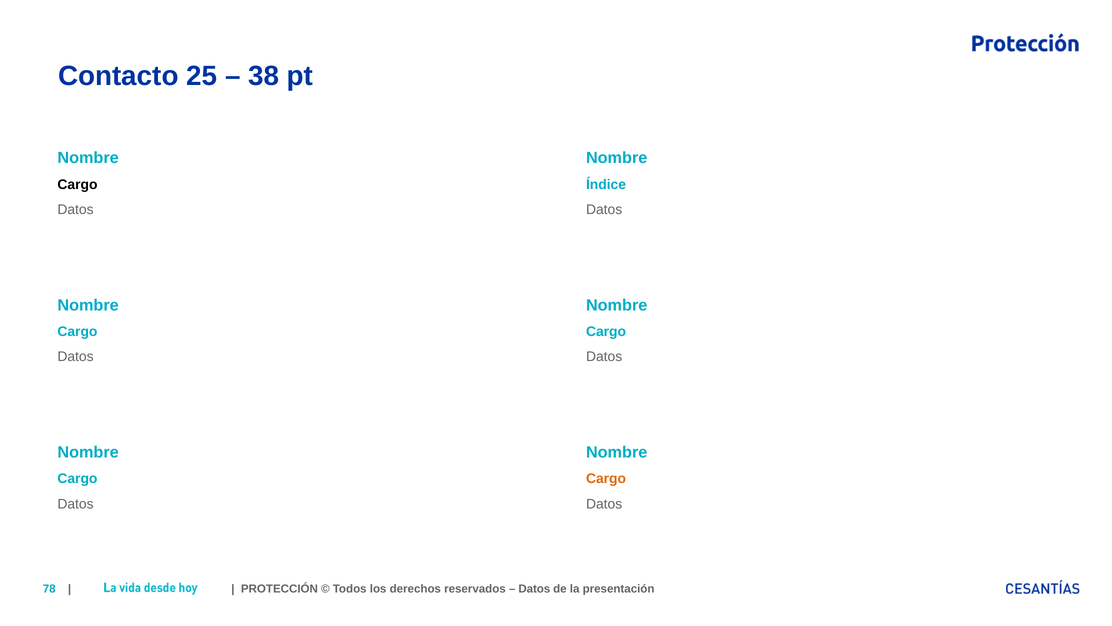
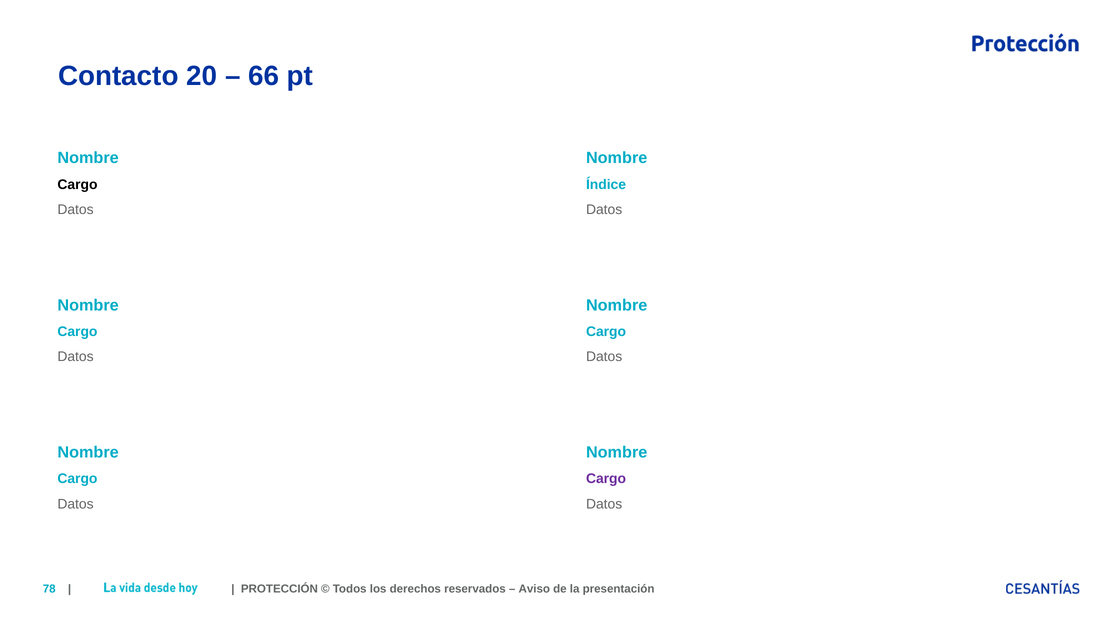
25: 25 -> 20
38: 38 -> 66
Cargo at (606, 479) colour: orange -> purple
Datos at (534, 589): Datos -> Aviso
